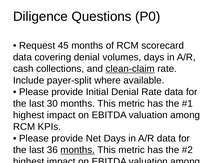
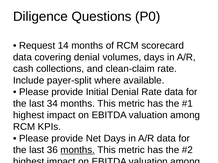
45: 45 -> 14
clean-claim underline: present -> none
30: 30 -> 34
